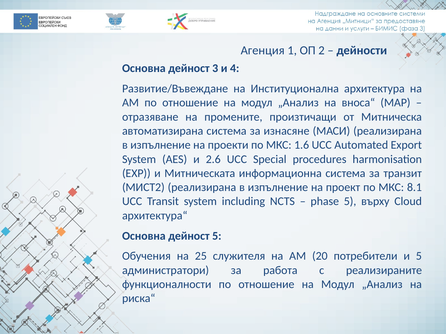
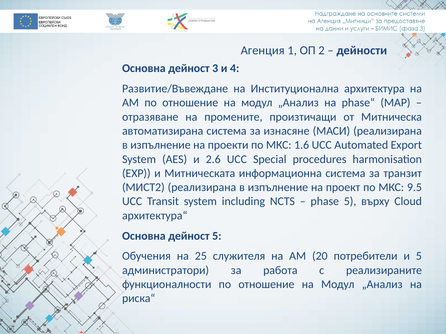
вноса“: вноса“ -> phase“
8.1: 8.1 -> 9.5
